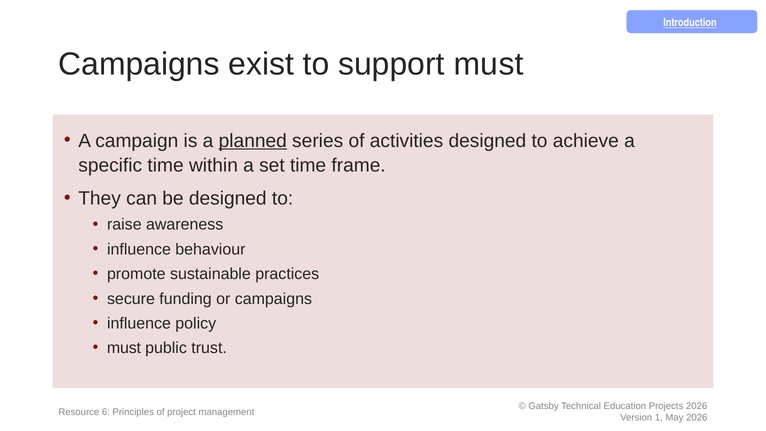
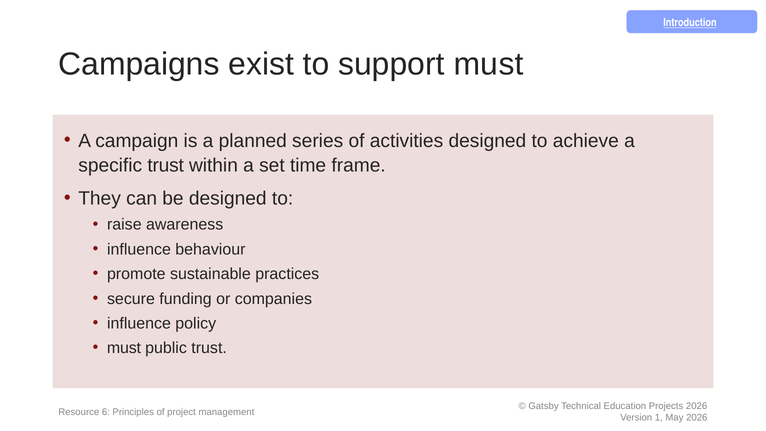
planned underline: present -> none
specific time: time -> trust
or campaigns: campaigns -> companies
